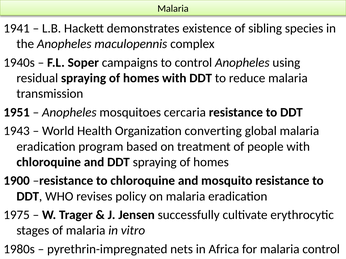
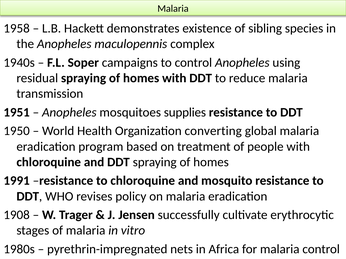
1941: 1941 -> 1958
cercaria: cercaria -> supplies
1943: 1943 -> 1950
1900: 1900 -> 1991
1975: 1975 -> 1908
